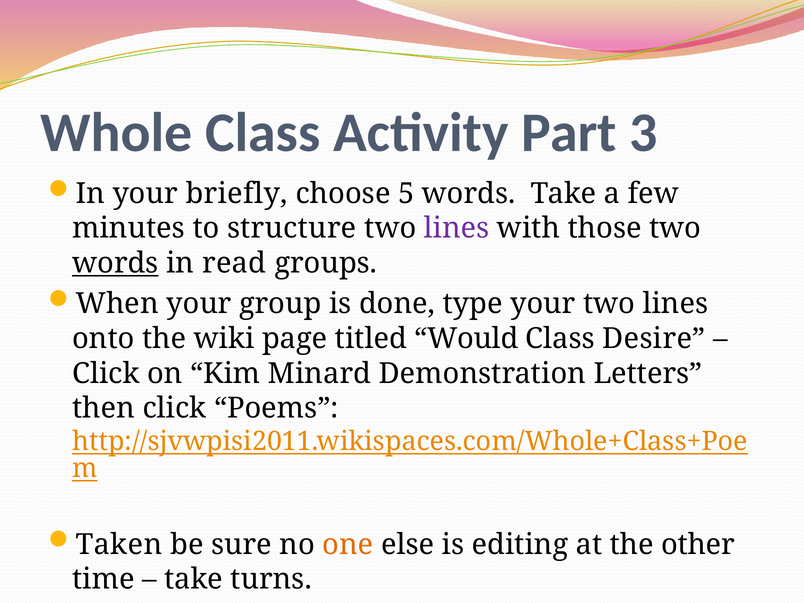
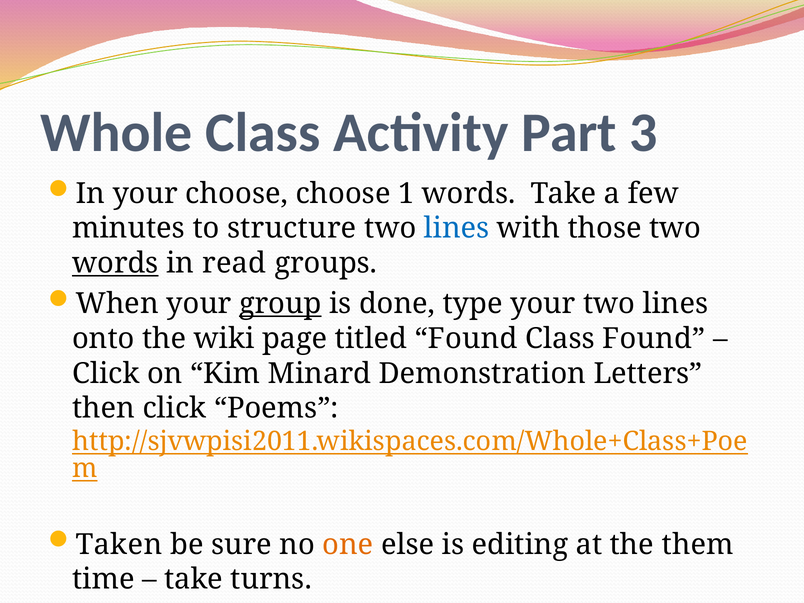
your briefly: briefly -> choose
5: 5 -> 1
lines at (457, 228) colour: purple -> blue
group underline: none -> present
titled Would: Would -> Found
Class Desire: Desire -> Found
other: other -> them
